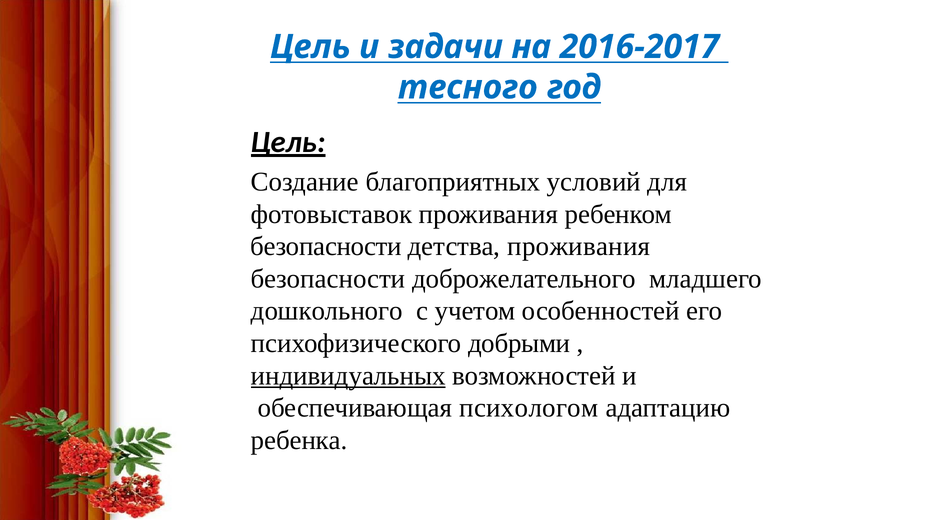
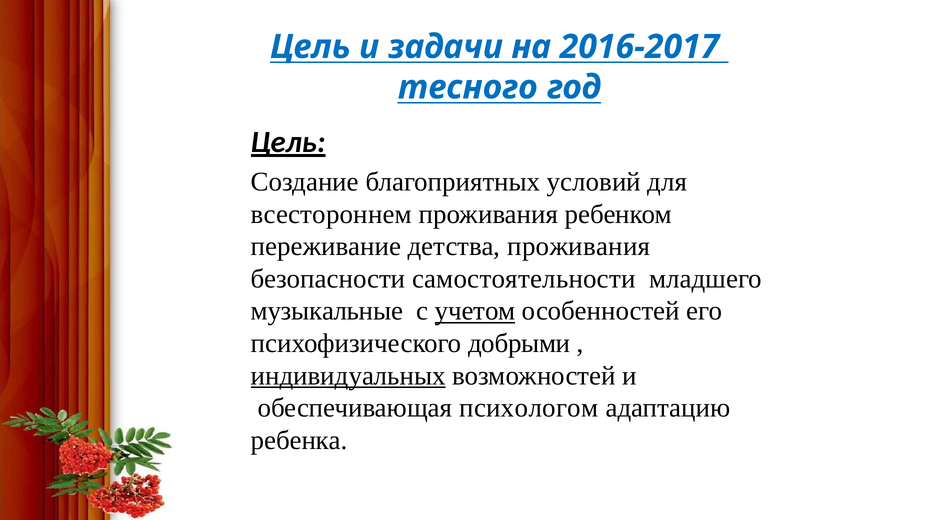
фотовыставок: фотовыставок -> всестороннем
безопасности at (326, 247): безопасности -> переживание
доброжелательного: доброжелательного -> самостоятельности
дошкольного: дошкольного -> музыкальные
учетом underline: none -> present
